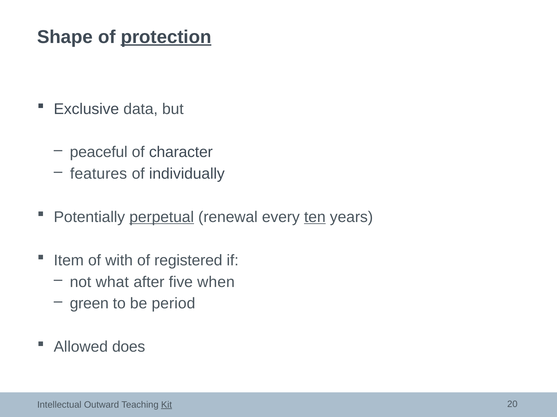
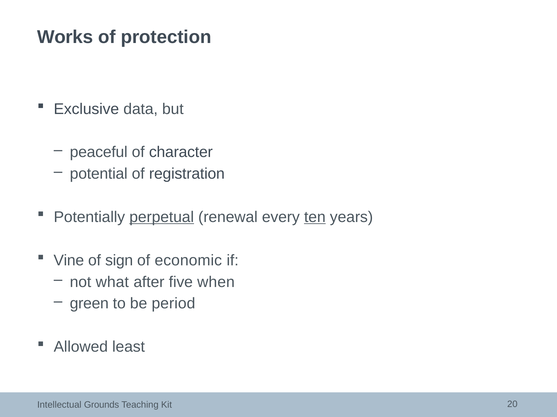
Shape: Shape -> Works
protection underline: present -> none
features: features -> potential
individually: individually -> registration
Item: Item -> Vine
with: with -> sign
registered: registered -> economic
does: does -> least
Outward: Outward -> Grounds
Kit underline: present -> none
